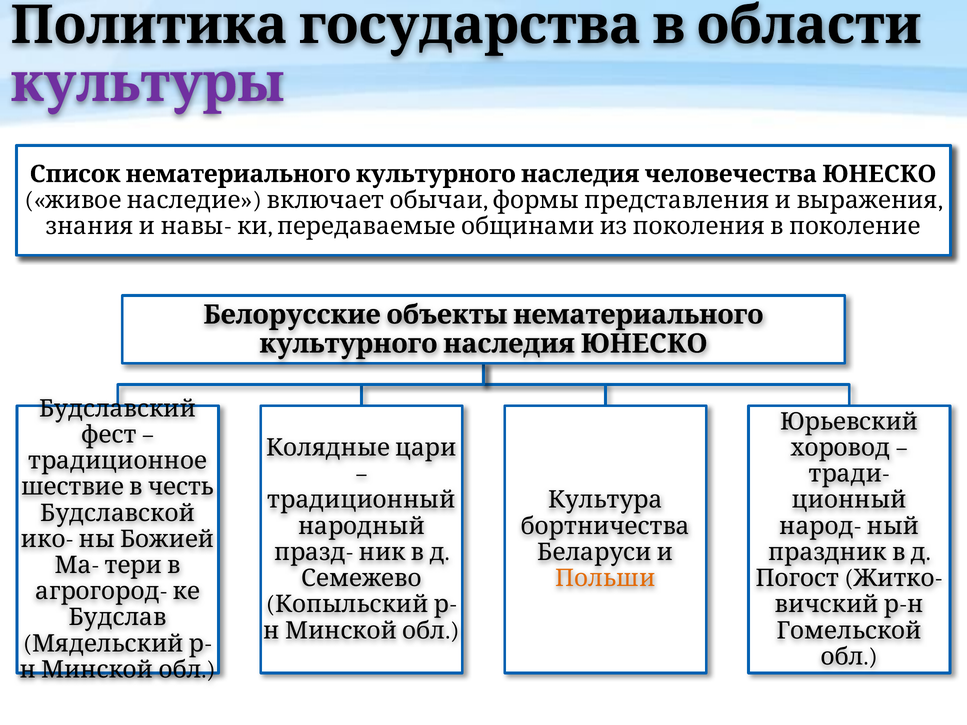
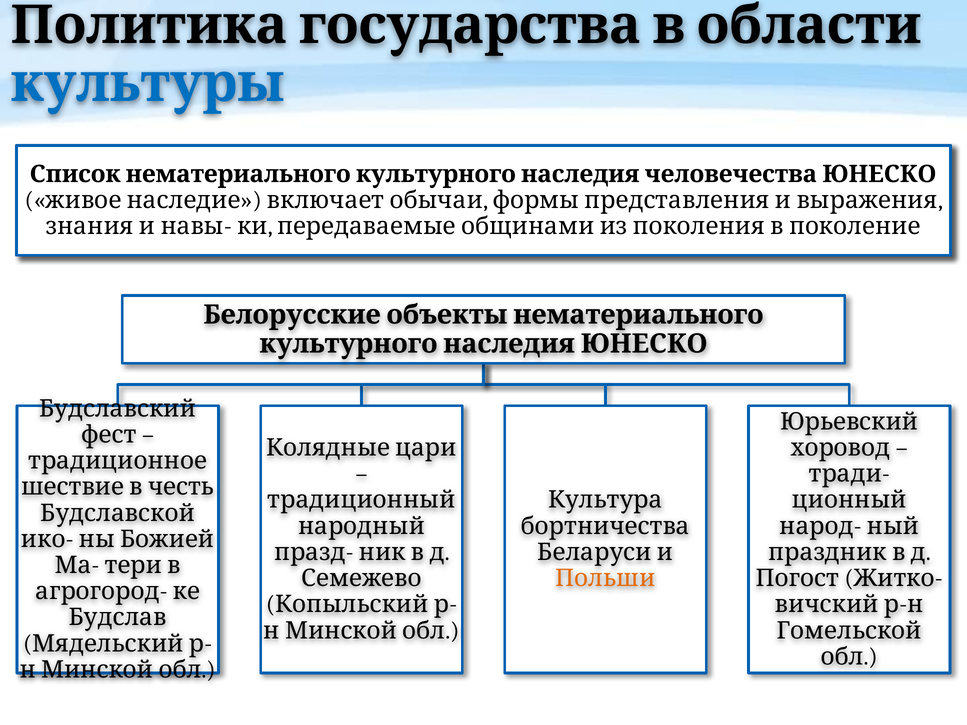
культуры colour: purple -> blue
